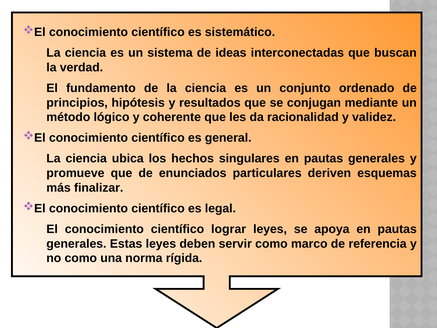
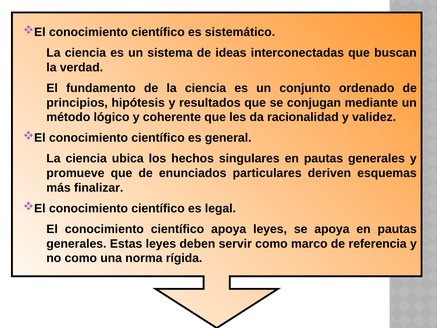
científico lograr: lograr -> apoya
